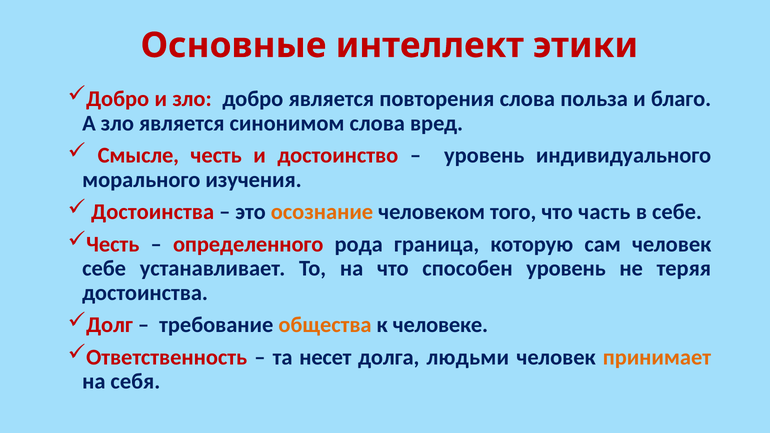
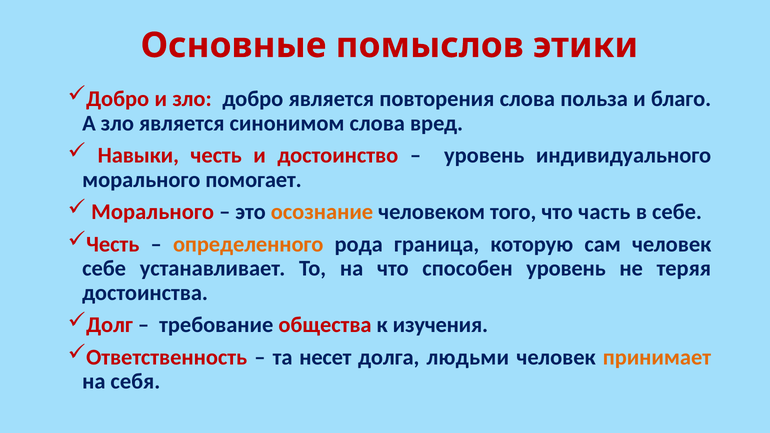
интеллект: интеллект -> помыслов
Смысле: Смысле -> Навыки
изучения: изучения -> помогает
Достоинства at (153, 212): Достоинства -> Морального
определенного colour: red -> orange
общества colour: orange -> red
человеке: человеке -> изучения
